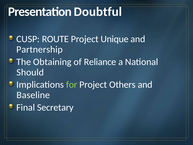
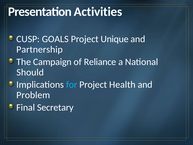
Doubtful: Doubtful -> Activities
ROUTE: ROUTE -> GOALS
Obtaining: Obtaining -> Campaign
for colour: light green -> light blue
Others: Others -> Health
Baseline: Baseline -> Problem
